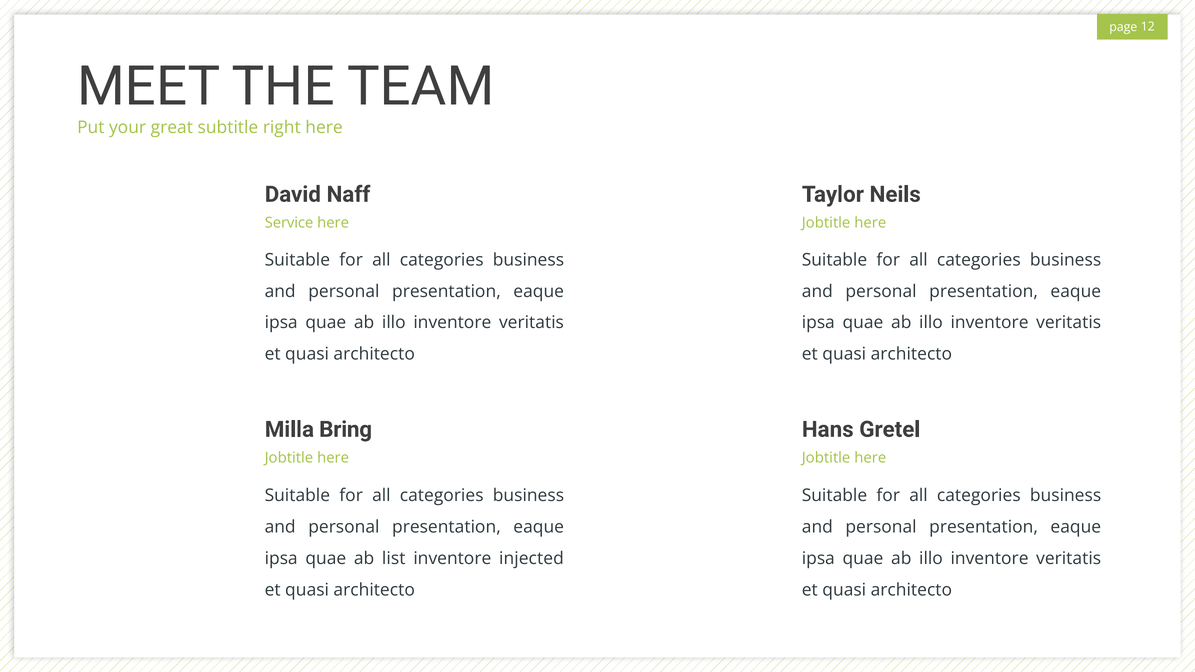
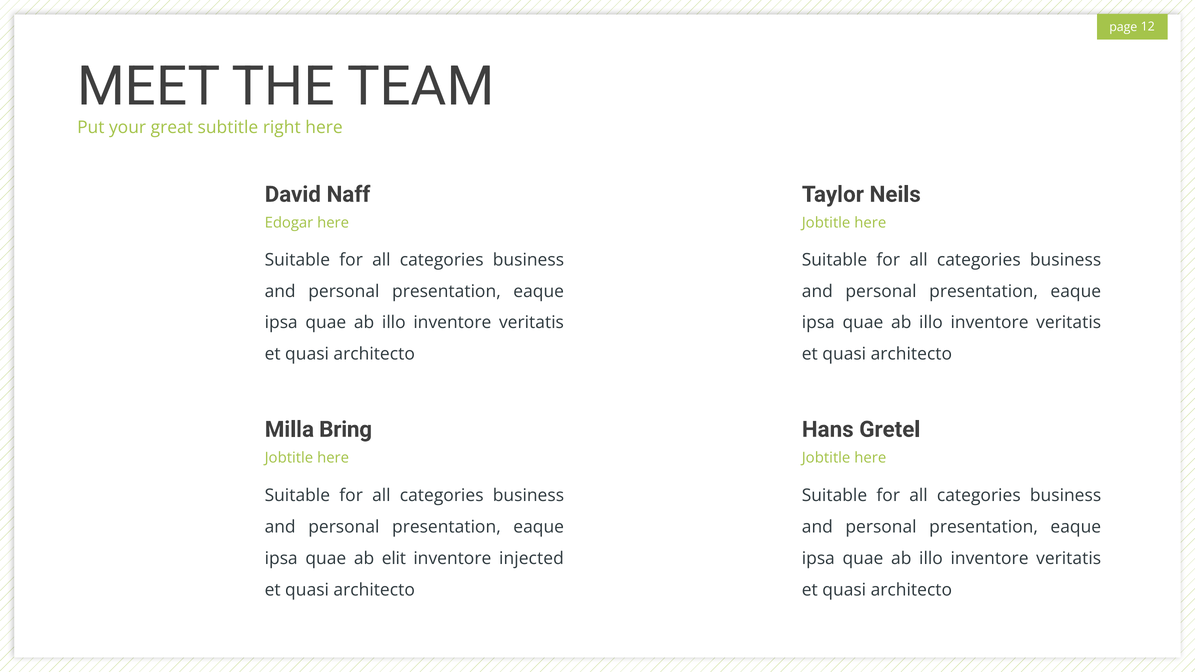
Service: Service -> Edogar
list: list -> elit
